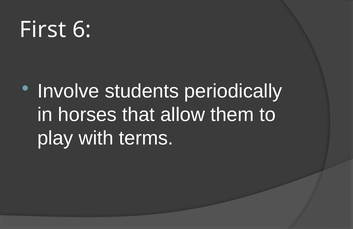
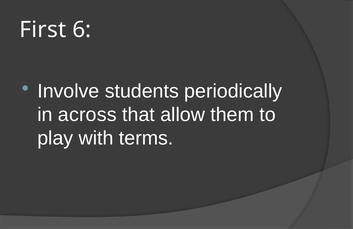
horses: horses -> across
